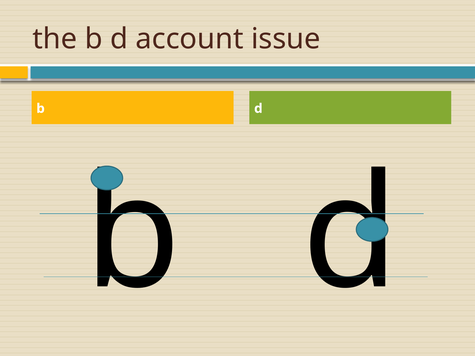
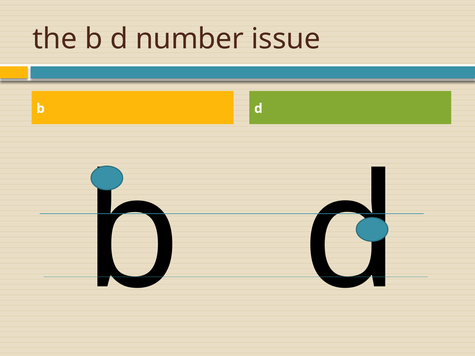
account: account -> number
